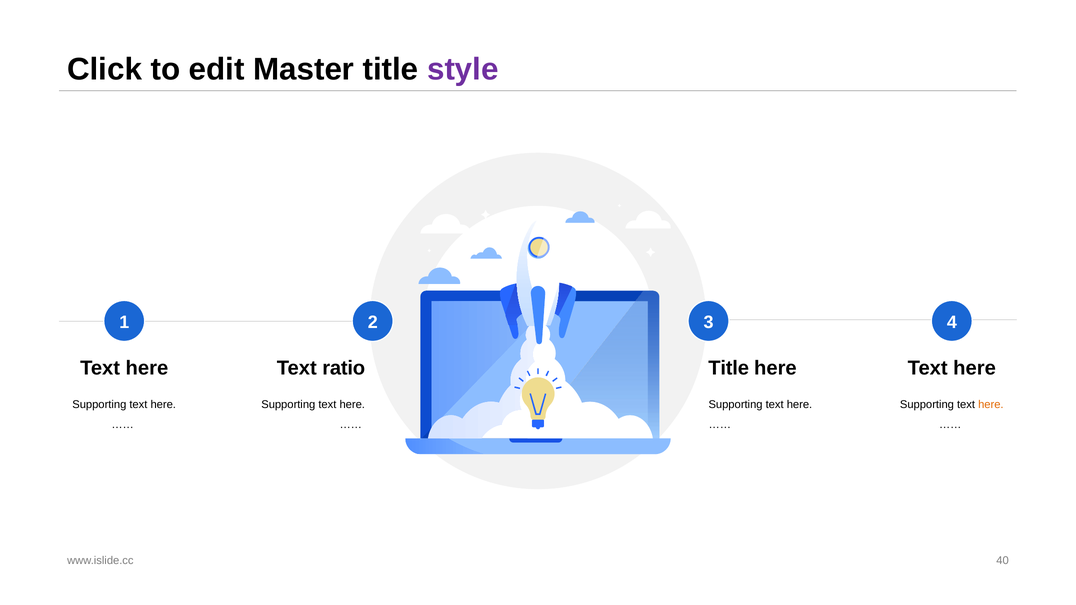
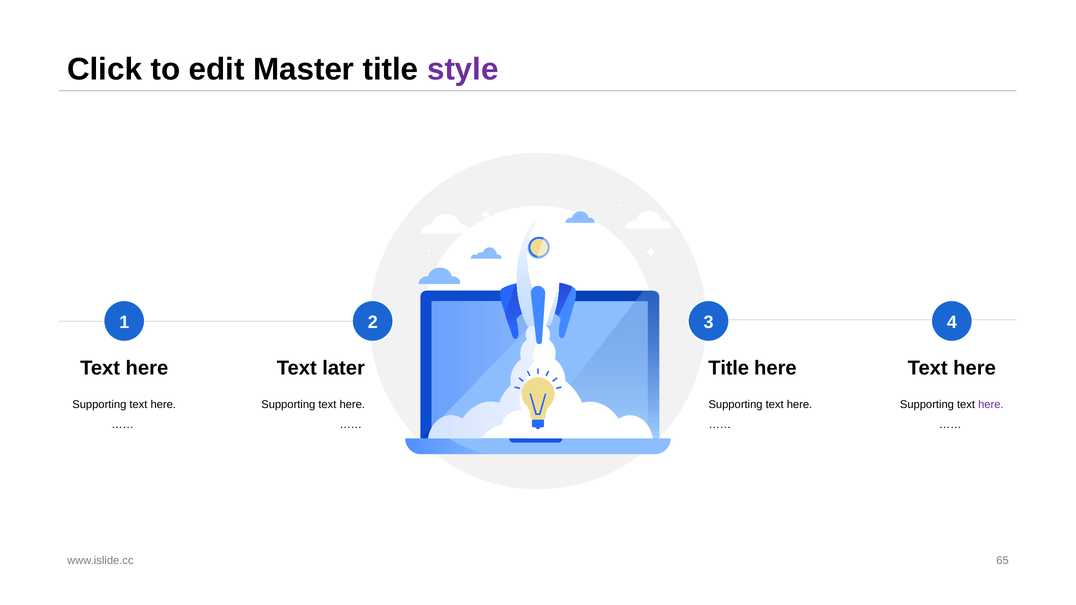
ratio: ratio -> later
here at (991, 405) colour: orange -> purple
40: 40 -> 65
